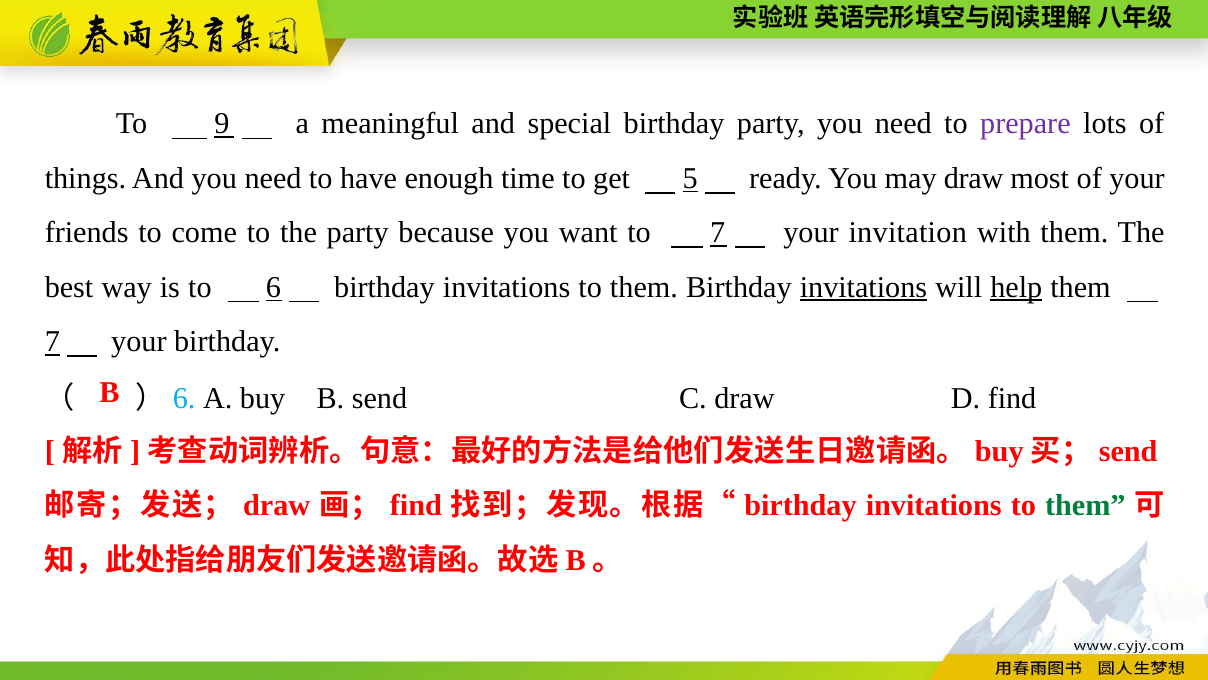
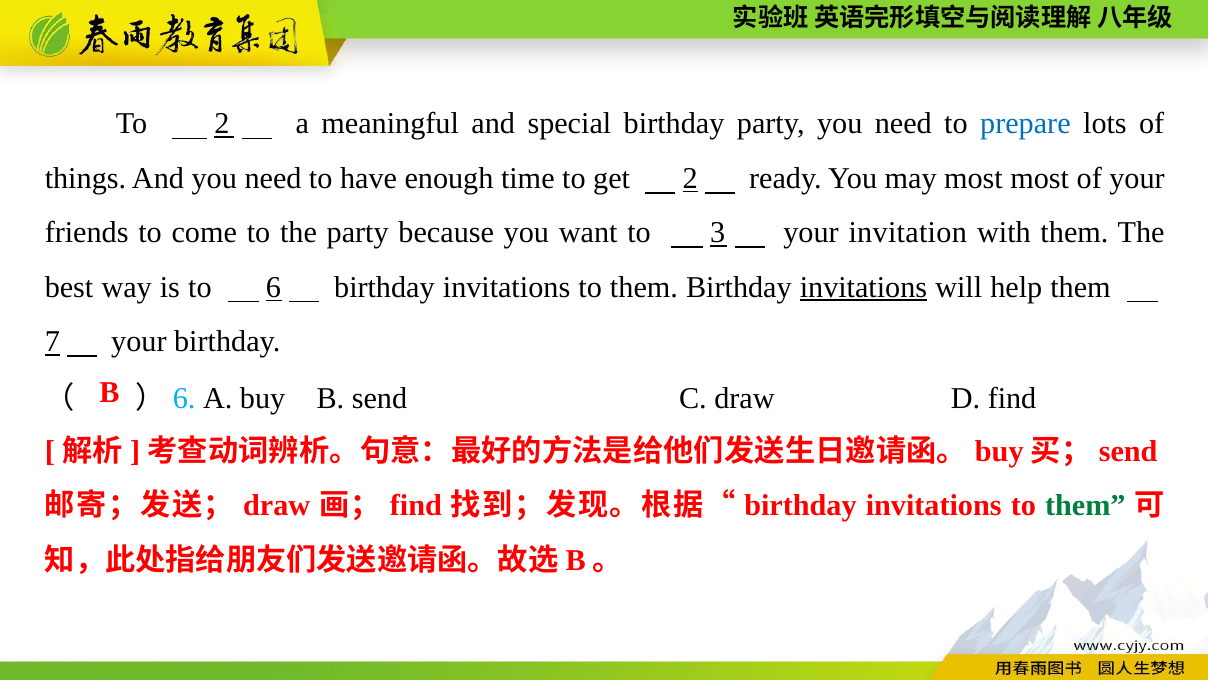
To 9: 9 -> 2
prepare colour: purple -> blue
get 5: 5 -> 2
may draw: draw -> most
to 7: 7 -> 3
help underline: present -> none
